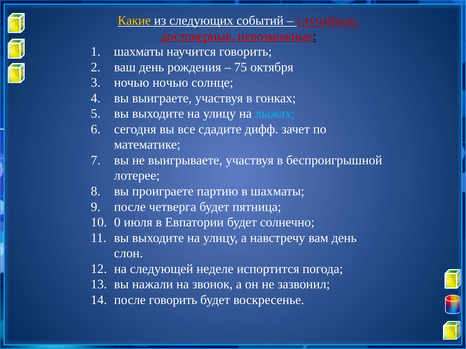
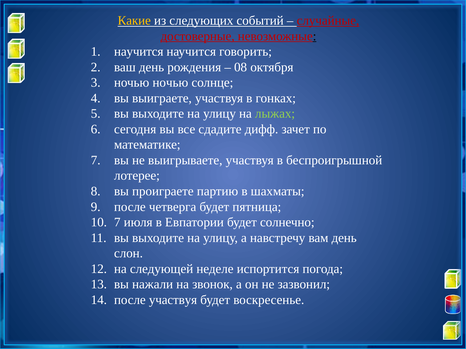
1 шахматы: шахматы -> научится
75: 75 -> 08
лыжах colour: light blue -> light green
0 at (117, 223): 0 -> 7
после говорить: говорить -> участвуя
